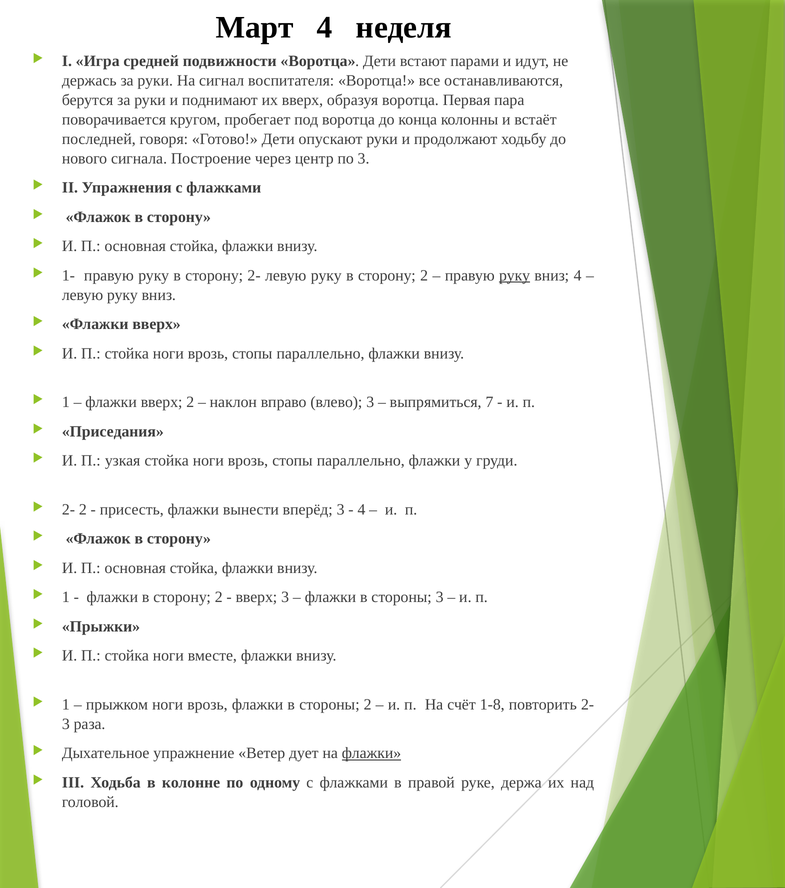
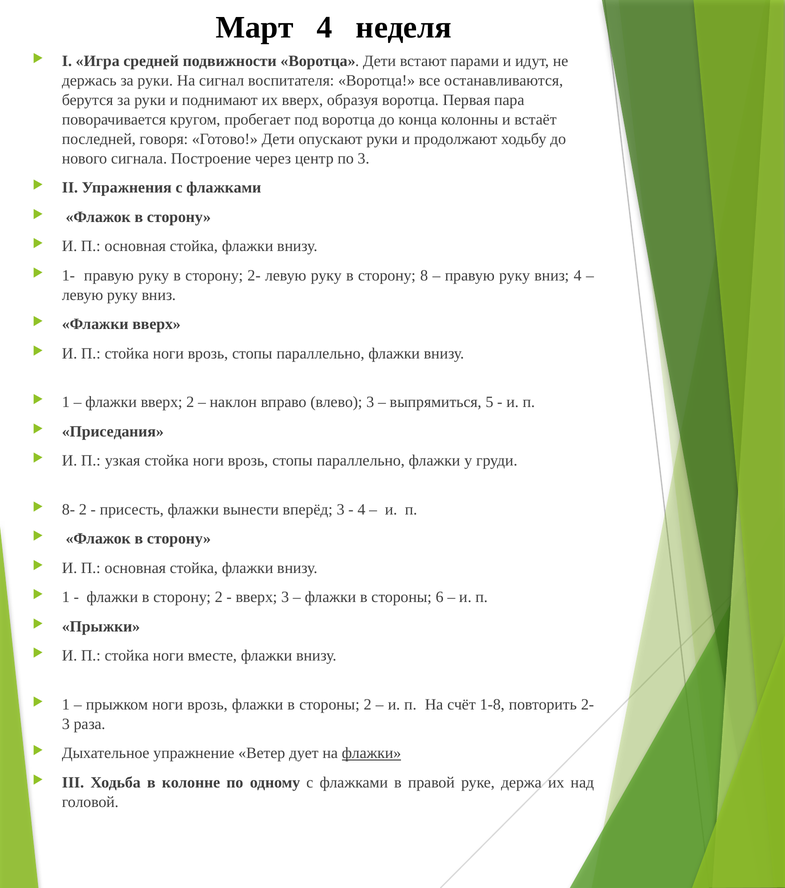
руку в сторону 2: 2 -> 8
руку at (515, 276) underline: present -> none
7: 7 -> 5
2- at (68, 510): 2- -> 8-
стороны 3: 3 -> 6
